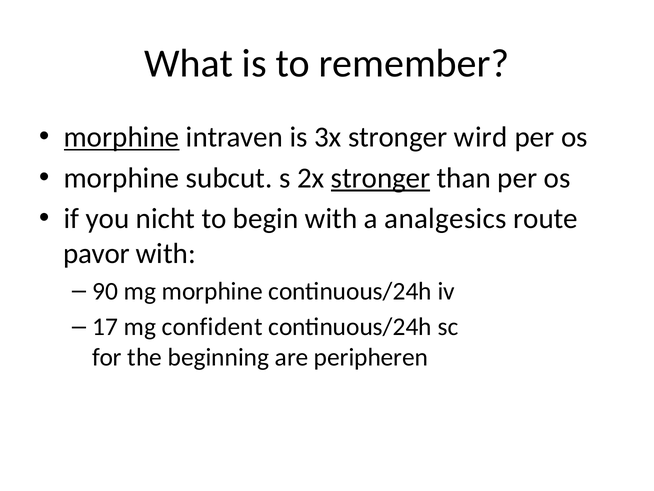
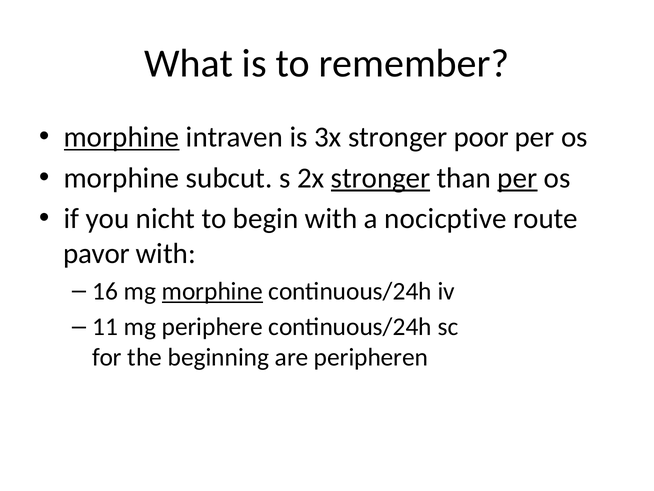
wird: wird -> poor
per at (517, 178) underline: none -> present
analgesics: analgesics -> nocicptive
90: 90 -> 16
morphine at (212, 291) underline: none -> present
17: 17 -> 11
confident: confident -> periphere
